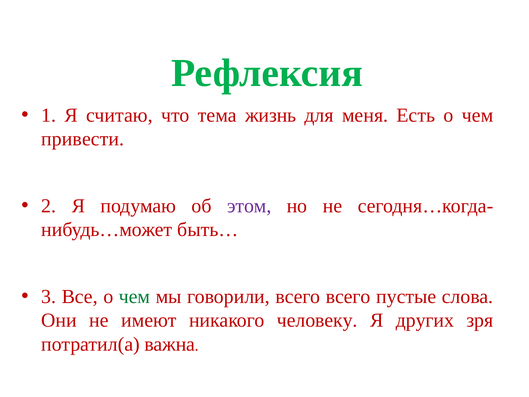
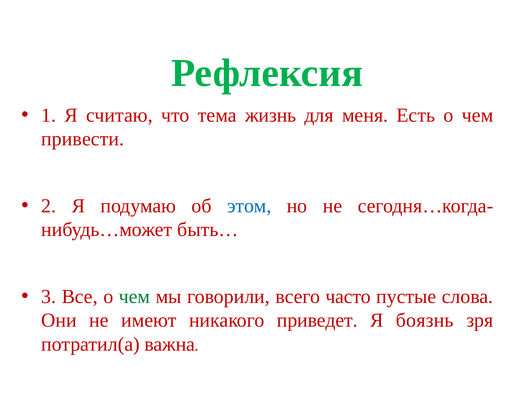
этом colour: purple -> blue
всего всего: всего -> часто
человеку: человеку -> приведет
других: других -> боязнь
